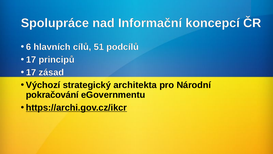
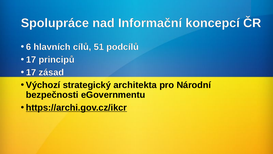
pokračování: pokračování -> bezpečnosti
